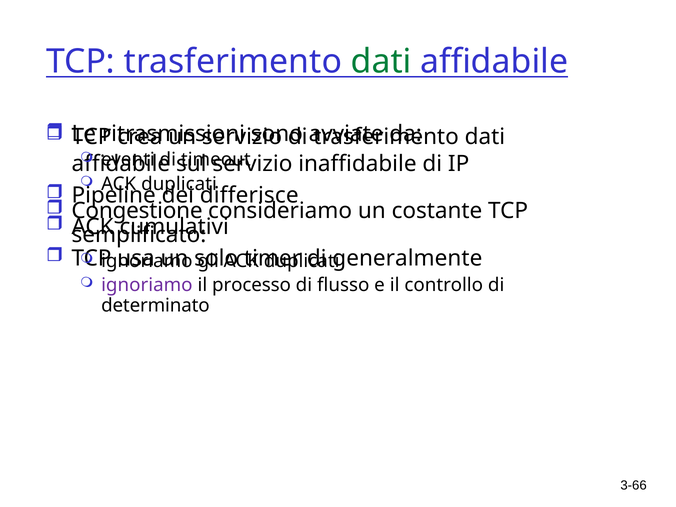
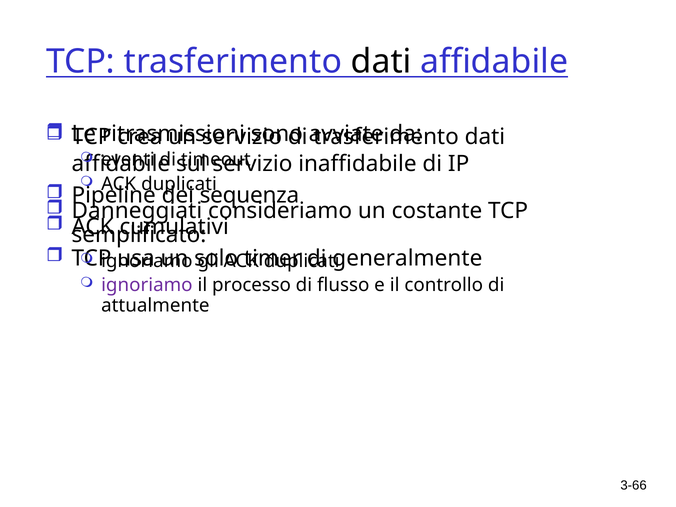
dati at (381, 62) colour: green -> black
differisce: differisce -> sequenza
Congestione: Congestione -> Danneggiati
determinato: determinato -> attualmente
